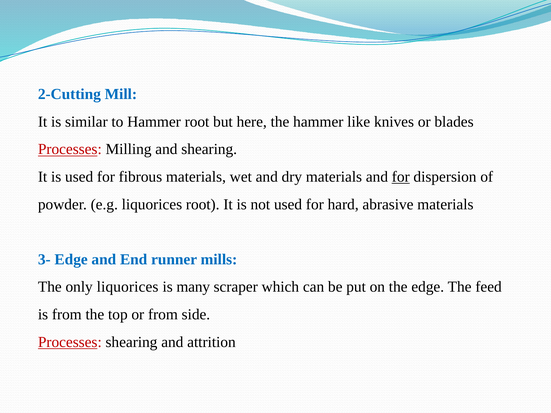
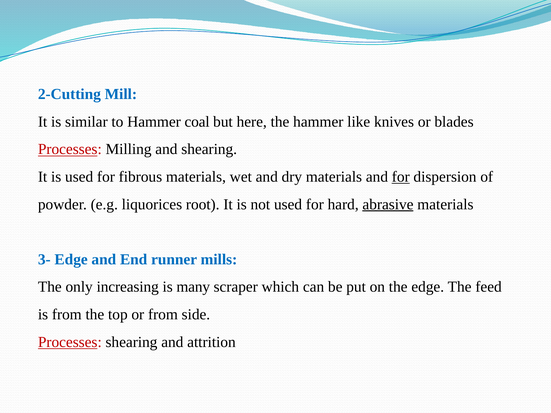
Hammer root: root -> coal
abrasive underline: none -> present
only liquorices: liquorices -> increasing
